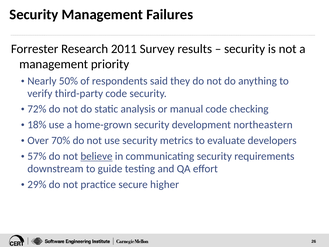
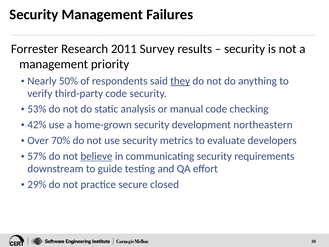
they underline: none -> present
72%: 72% -> 53%
18%: 18% -> 42%
higher: higher -> closed
